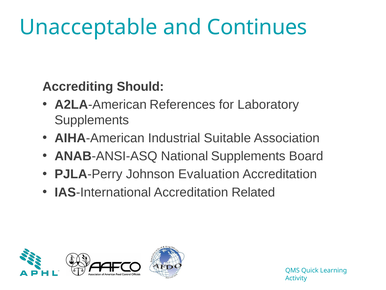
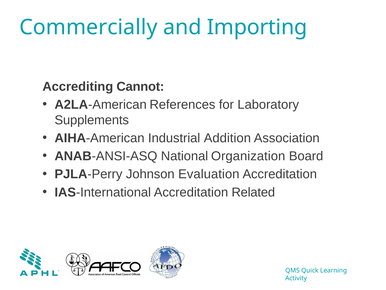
Unacceptable: Unacceptable -> Commercially
Continues: Continues -> Importing
Should: Should -> Cannot
Suitable: Suitable -> Addition
National Supplements: Supplements -> Organization
